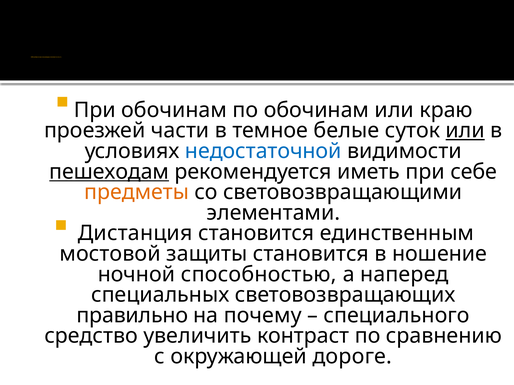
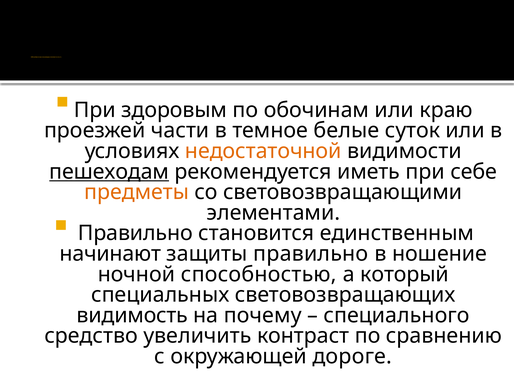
При обочинам: обочинам -> здоровым
или at (465, 131) underline: present -> none
недостаточной colour: blue -> orange
Дистанция at (135, 234): Дистанция -> Правильно
мостовой: мостовой -> начинают
защиты становится: становится -> правильно
наперед: наперед -> который
правильно: правильно -> видимость
